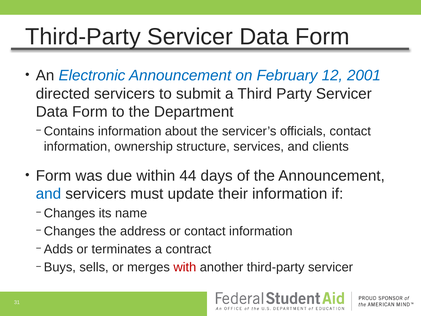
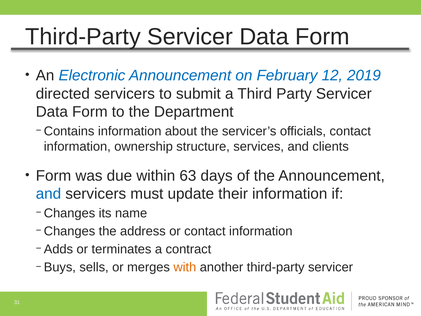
2001: 2001 -> 2019
44: 44 -> 63
with colour: red -> orange
